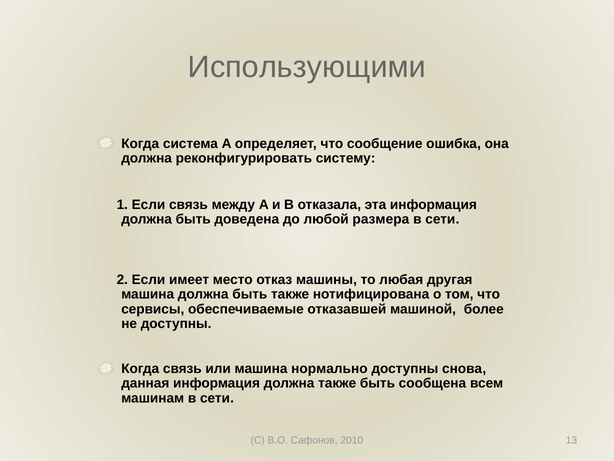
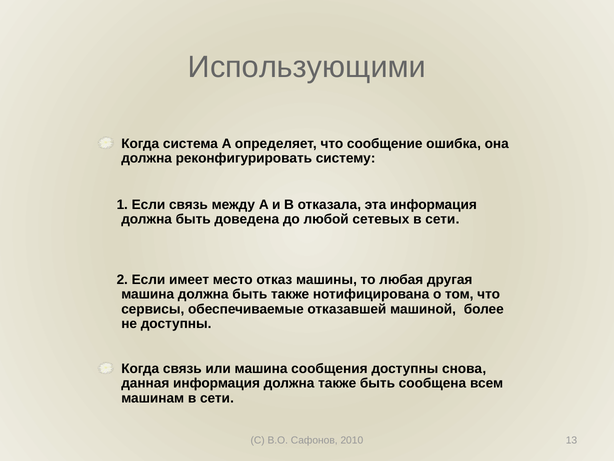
размера: размера -> сетевых
нормально: нормально -> сообщения
